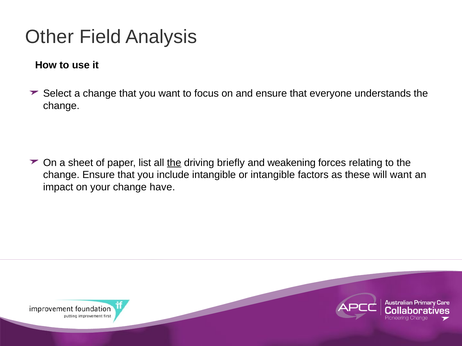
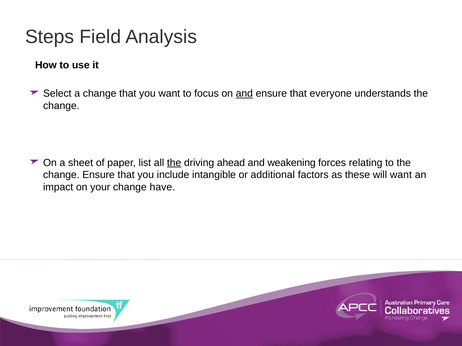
Other: Other -> Steps
and at (244, 94) underline: none -> present
briefly: briefly -> ahead
or intangible: intangible -> additional
